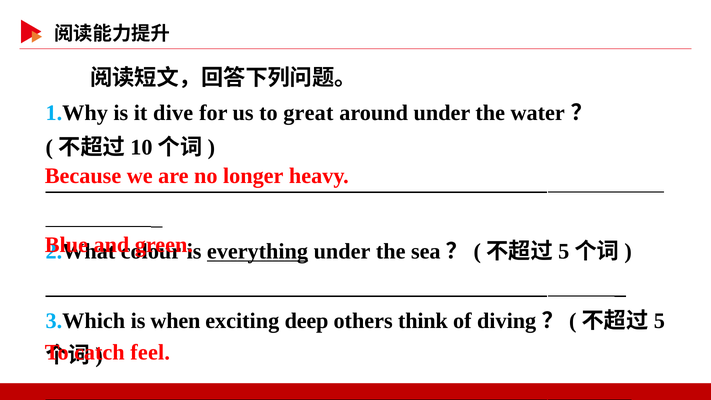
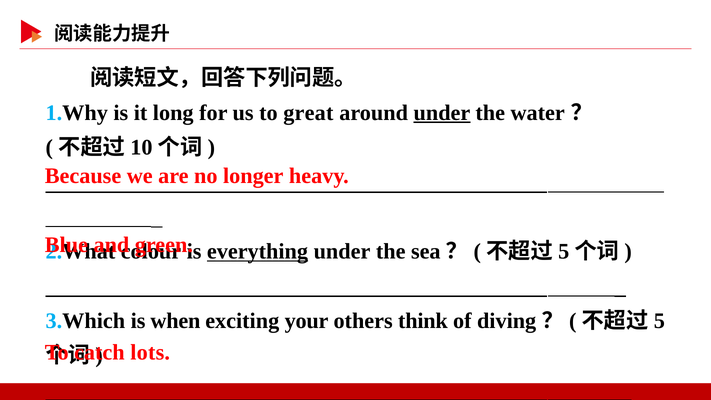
dive: dive -> long
under at (442, 113) underline: none -> present
deep: deep -> your
feel: feel -> lots
